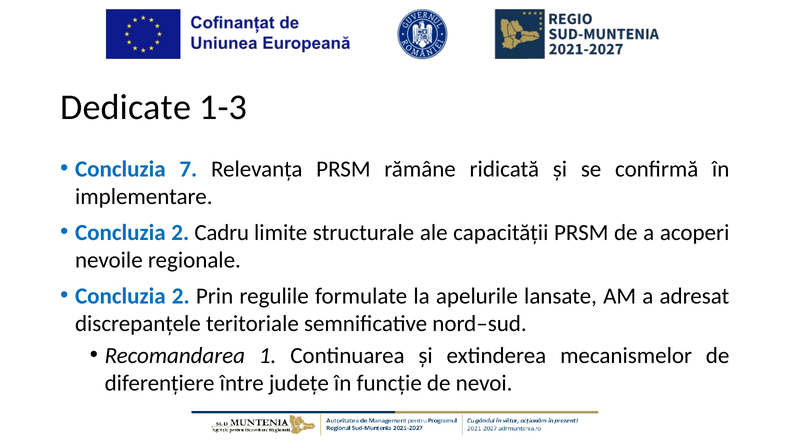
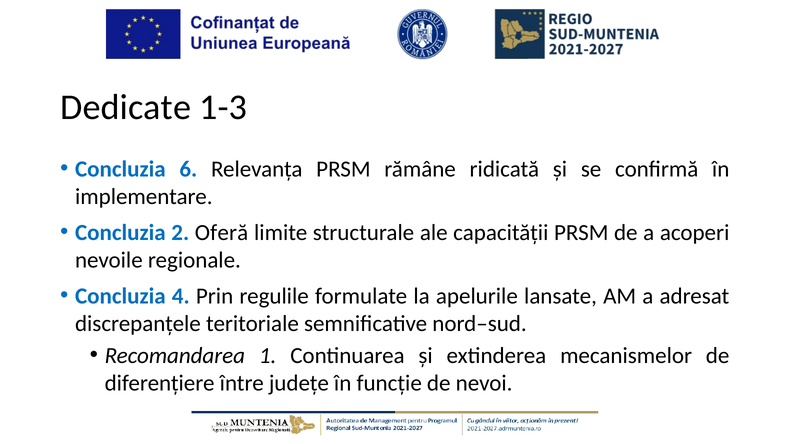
7: 7 -> 6
Cadru: Cadru -> Oferă
2 at (181, 296): 2 -> 4
